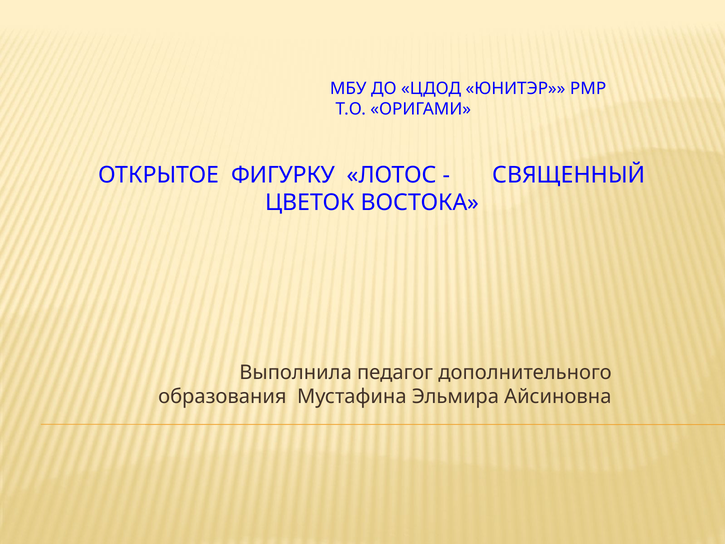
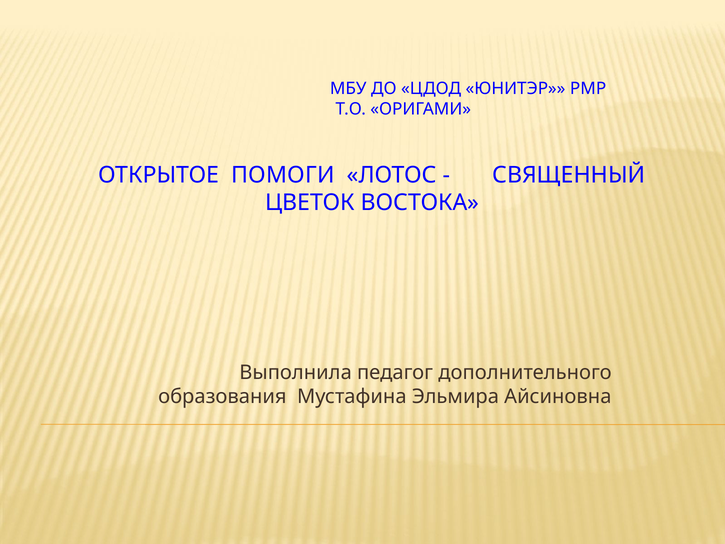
ФИГУРКУ: ФИГУРКУ -> ПОМОГИ
